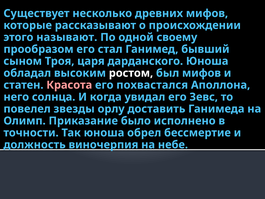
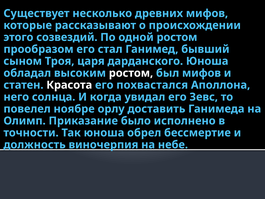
называют: называют -> созвездий
одной своему: своему -> ростом
Красота colour: pink -> white
звезды: звезды -> ноябре
